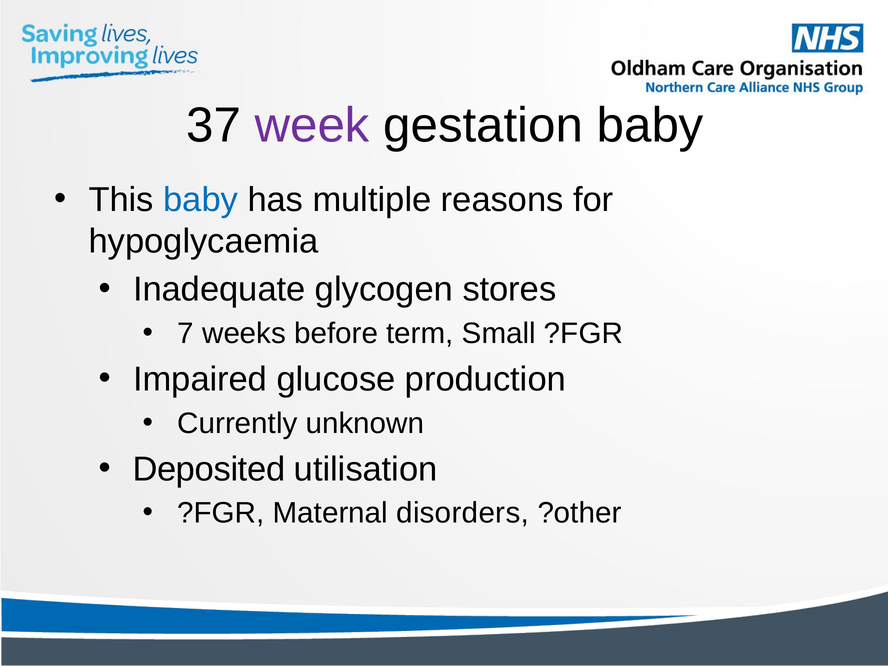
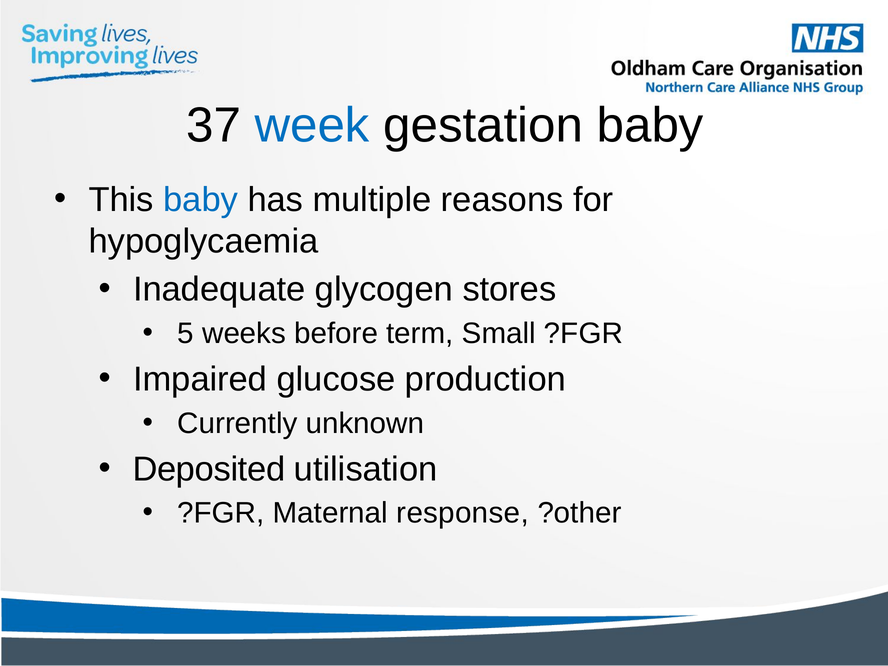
week colour: purple -> blue
7: 7 -> 5
disorders: disorders -> response
